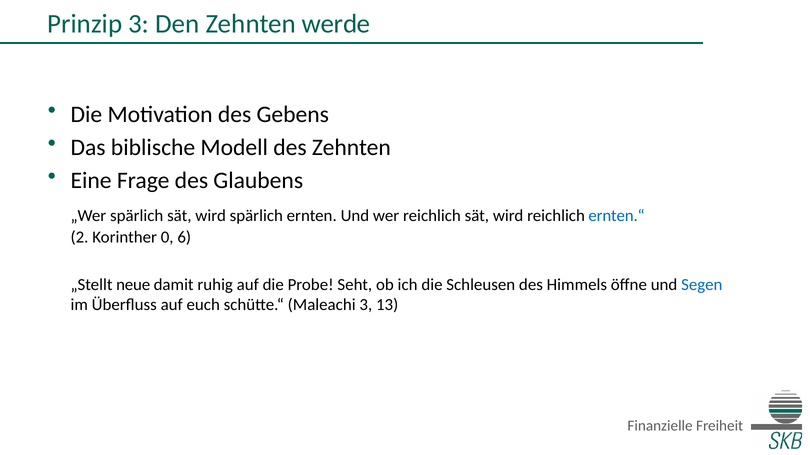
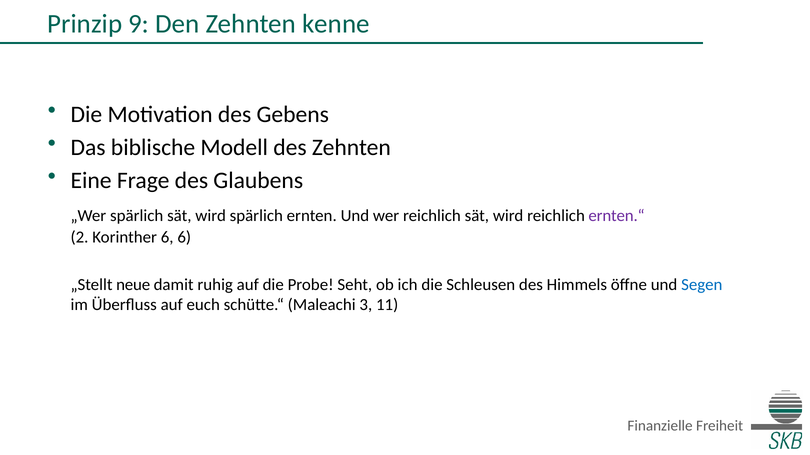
Prinzip 3: 3 -> 9
werde: werde -> kenne
ernten.“ colour: blue -> purple
Korinther 0: 0 -> 6
13: 13 -> 11
